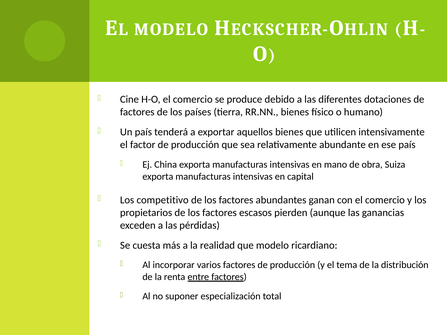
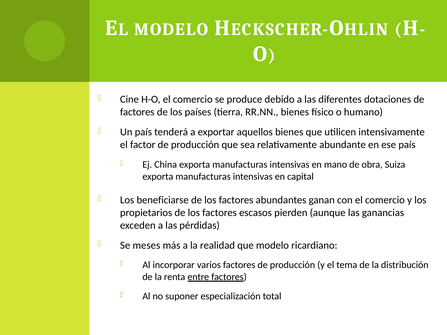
competitivo: competitivo -> beneficiarse
cuesta: cuesta -> meses
